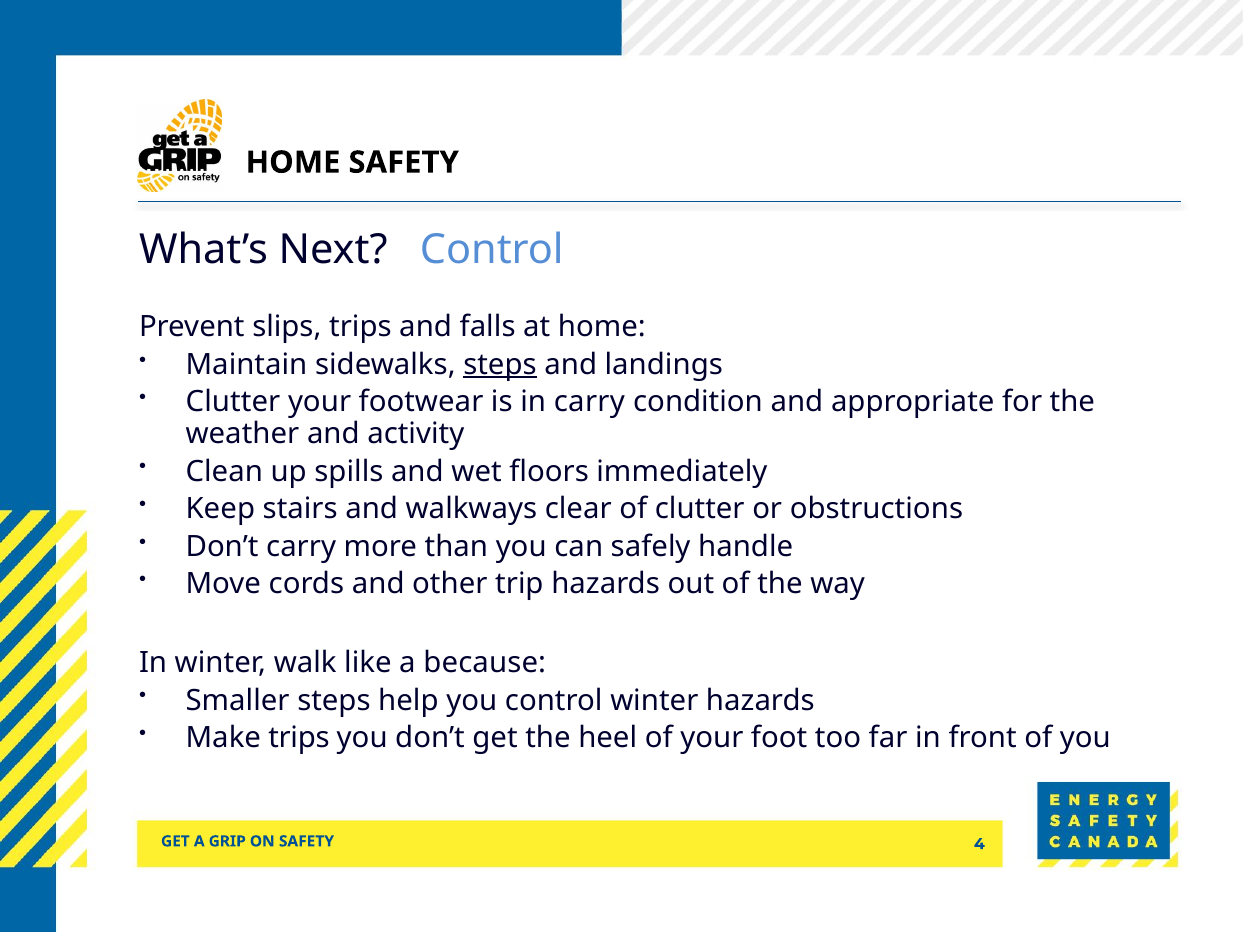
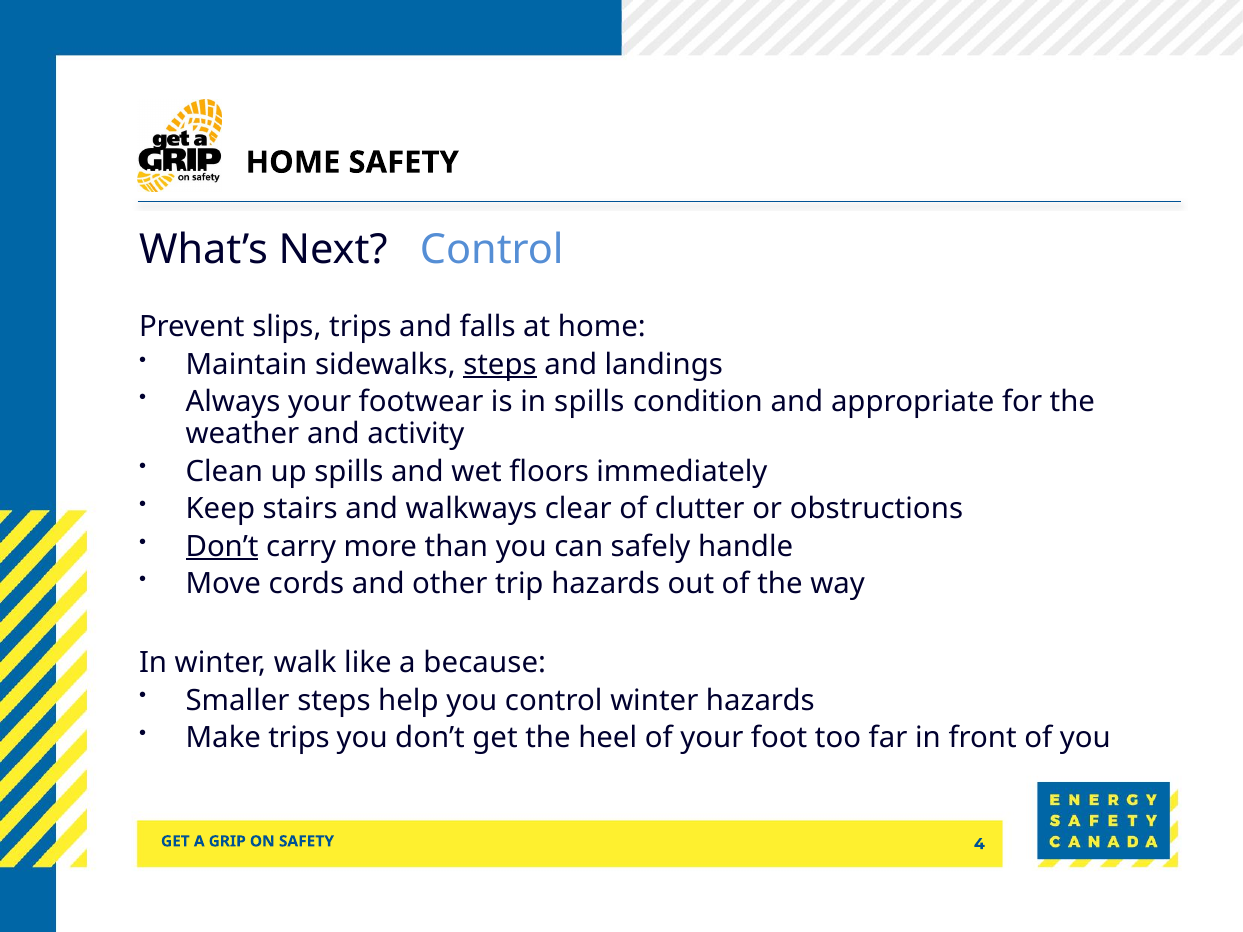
Clutter at (233, 402): Clutter -> Always
in carry: carry -> spills
Don’t at (222, 547) underline: none -> present
